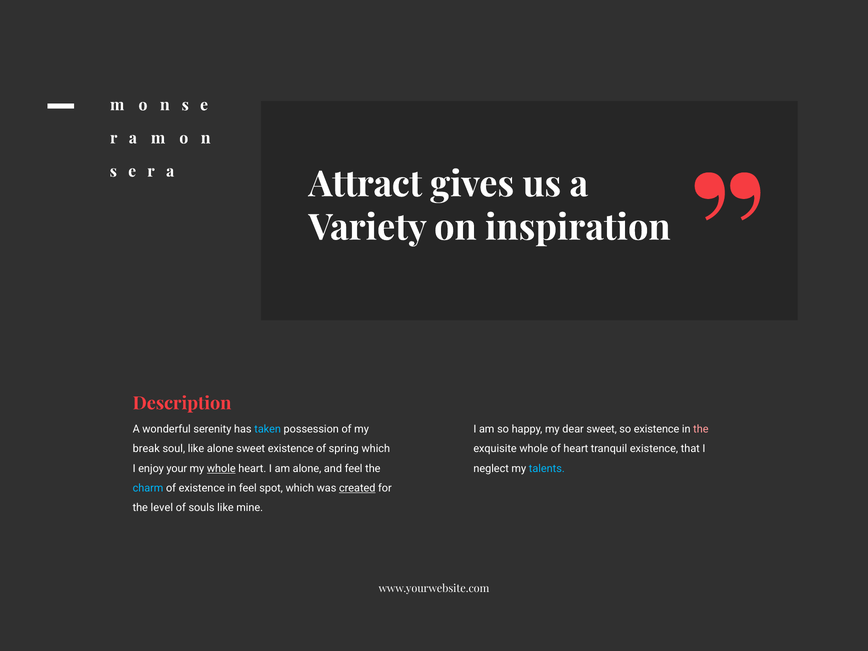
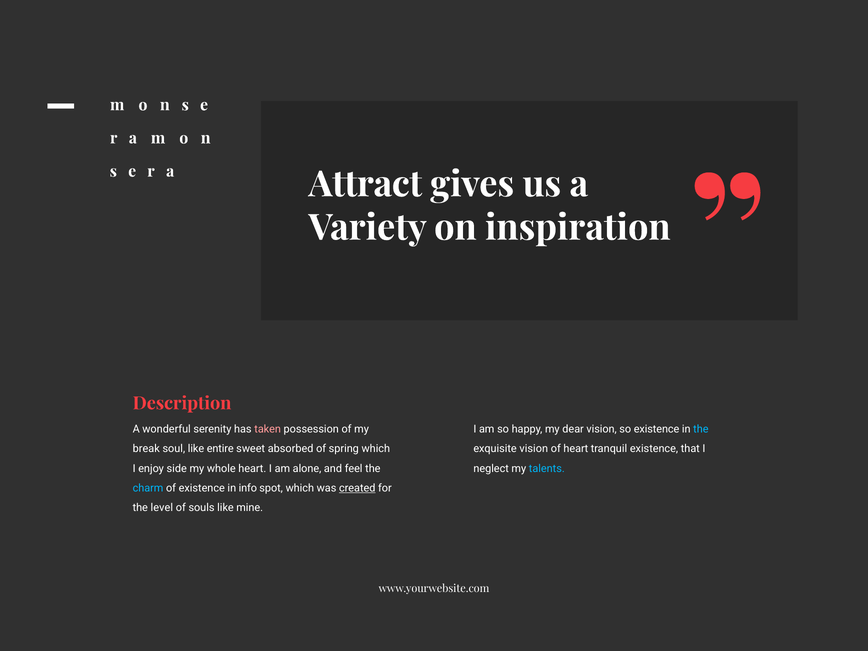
taken colour: light blue -> pink
dear sweet: sweet -> vision
the at (701, 429) colour: pink -> light blue
like alone: alone -> entire
sweet existence: existence -> absorbed
exquisite whole: whole -> vision
your: your -> side
whole at (221, 468) underline: present -> none
in feel: feel -> info
